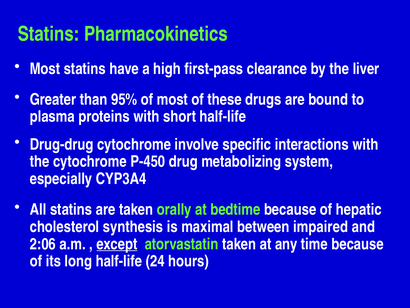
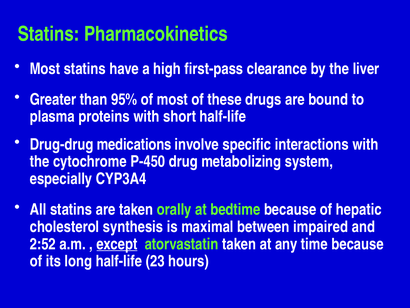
Drug-drug cytochrome: cytochrome -> medications
2:06: 2:06 -> 2:52
24: 24 -> 23
